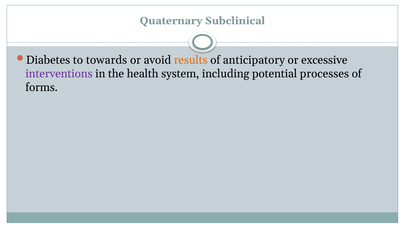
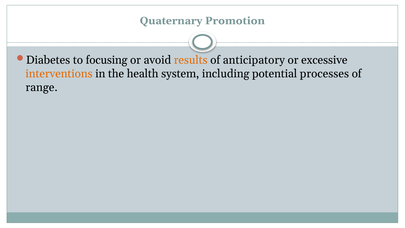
Subclinical: Subclinical -> Promotion
towards: towards -> focusing
interventions colour: purple -> orange
forms: forms -> range
